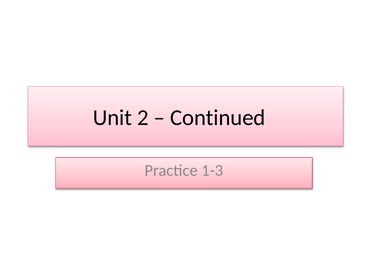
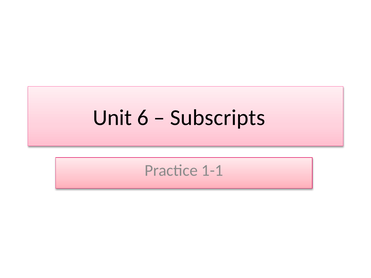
2: 2 -> 6
Continued: Continued -> Subscripts
1-3: 1-3 -> 1-1
